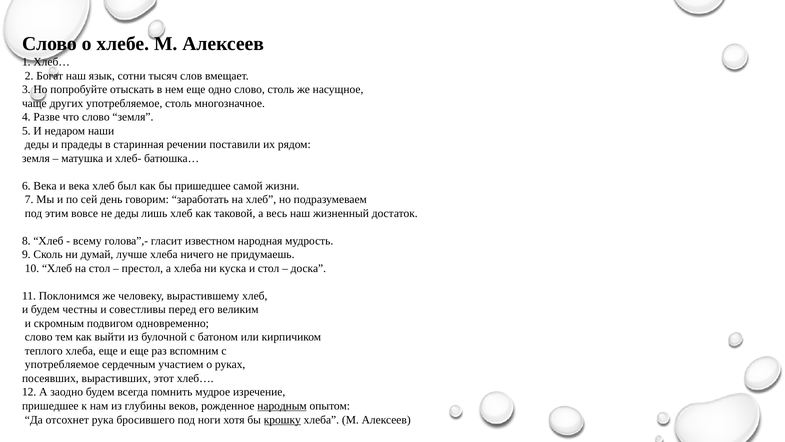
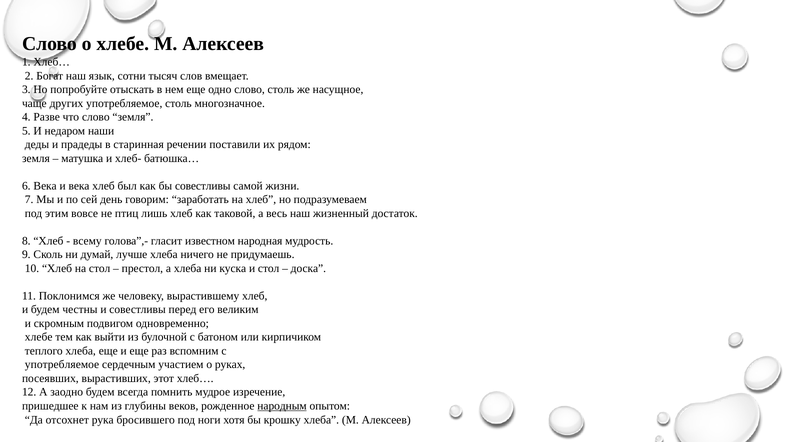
бы пришедшее: пришедшее -> совестливы
не деды: деды -> птиц
слово at (39, 337): слово -> хлебе
крошку underline: present -> none
